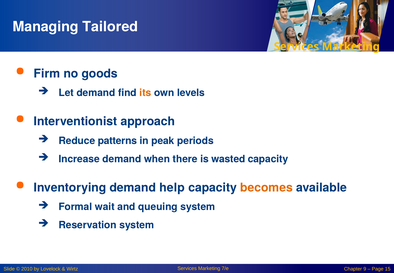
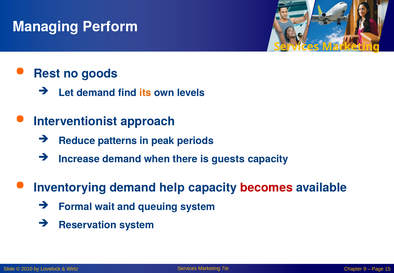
Tailored: Tailored -> Perform
Firm: Firm -> Rest
wasted: wasted -> guests
becomes colour: orange -> red
